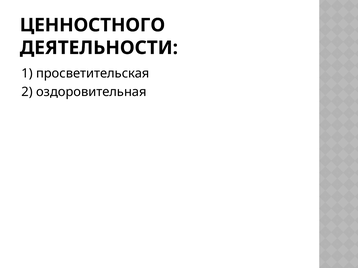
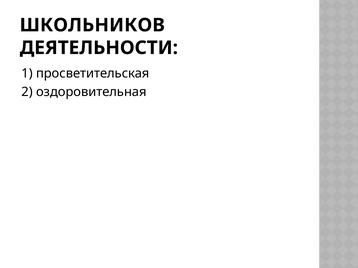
ЦЕННОСТНОГО: ЦЕННОСТНОГО -> ШКОЛЬНИКОВ
